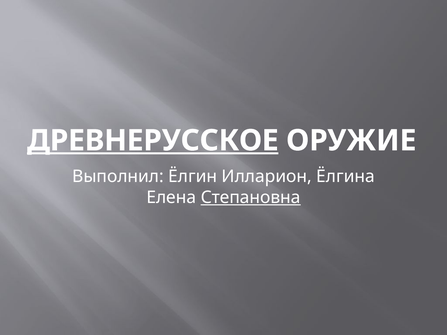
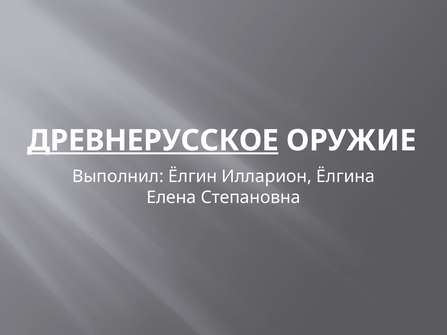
Степановна underline: present -> none
